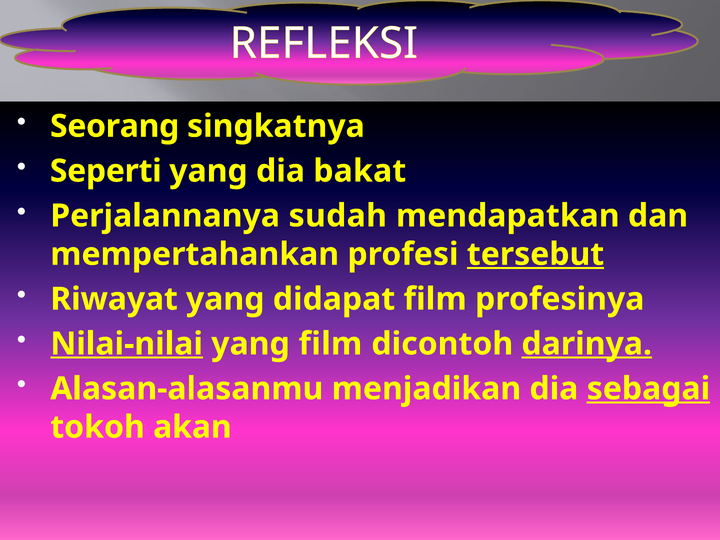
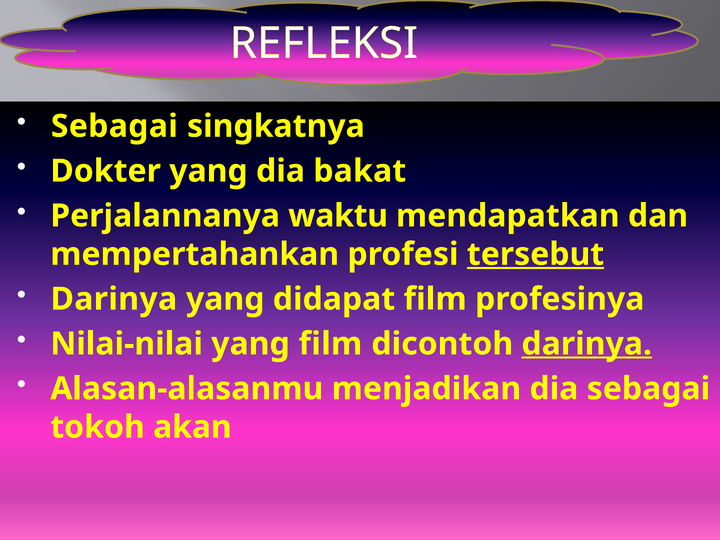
Seorang at (115, 126): Seorang -> Sebagai
Seperti: Seperti -> Dokter
sudah: sudah -> waktu
Riwayat at (114, 299): Riwayat -> Darinya
Nilai-nilai underline: present -> none
sebagai at (648, 389) underline: present -> none
